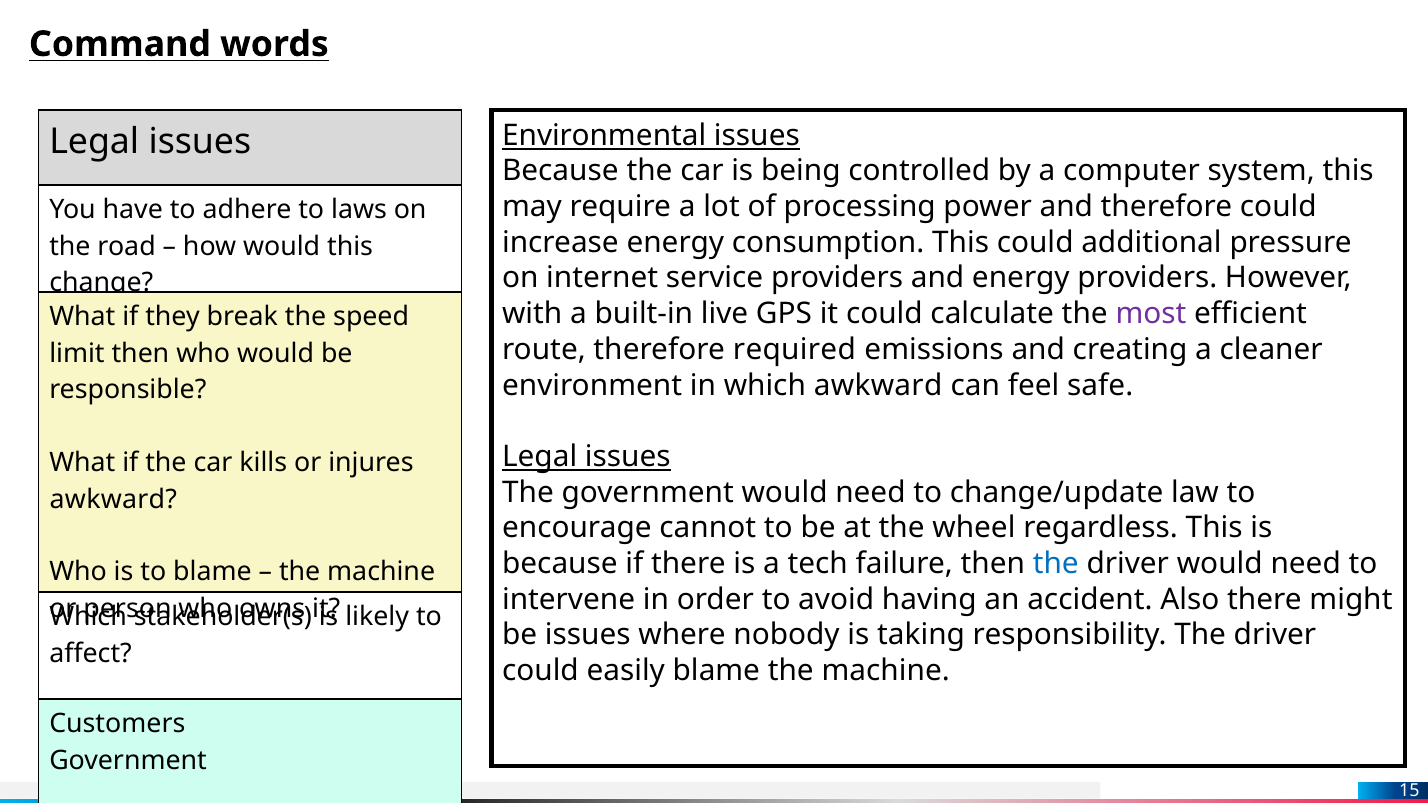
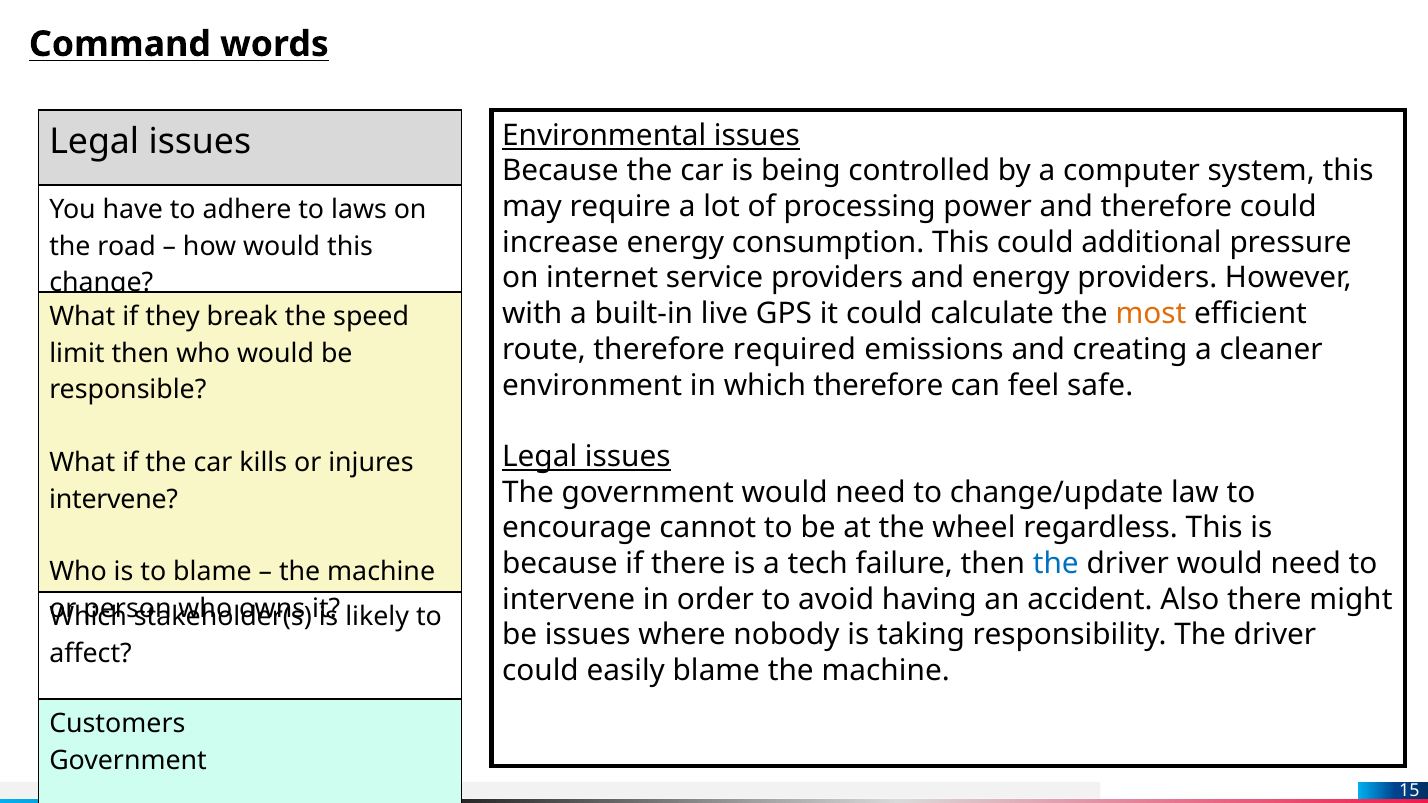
most colour: purple -> orange
which awkward: awkward -> therefore
awkward at (113, 499): awkward -> intervene
